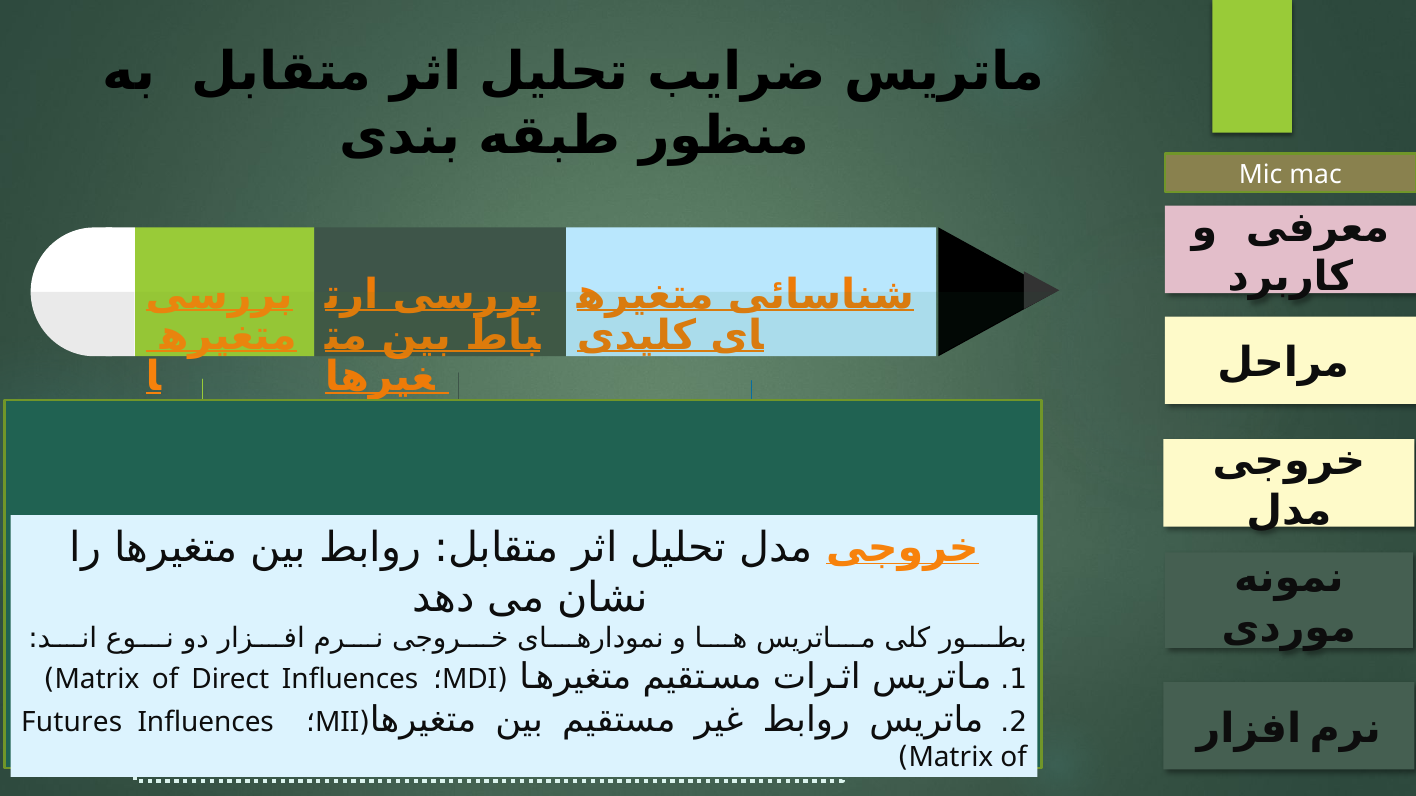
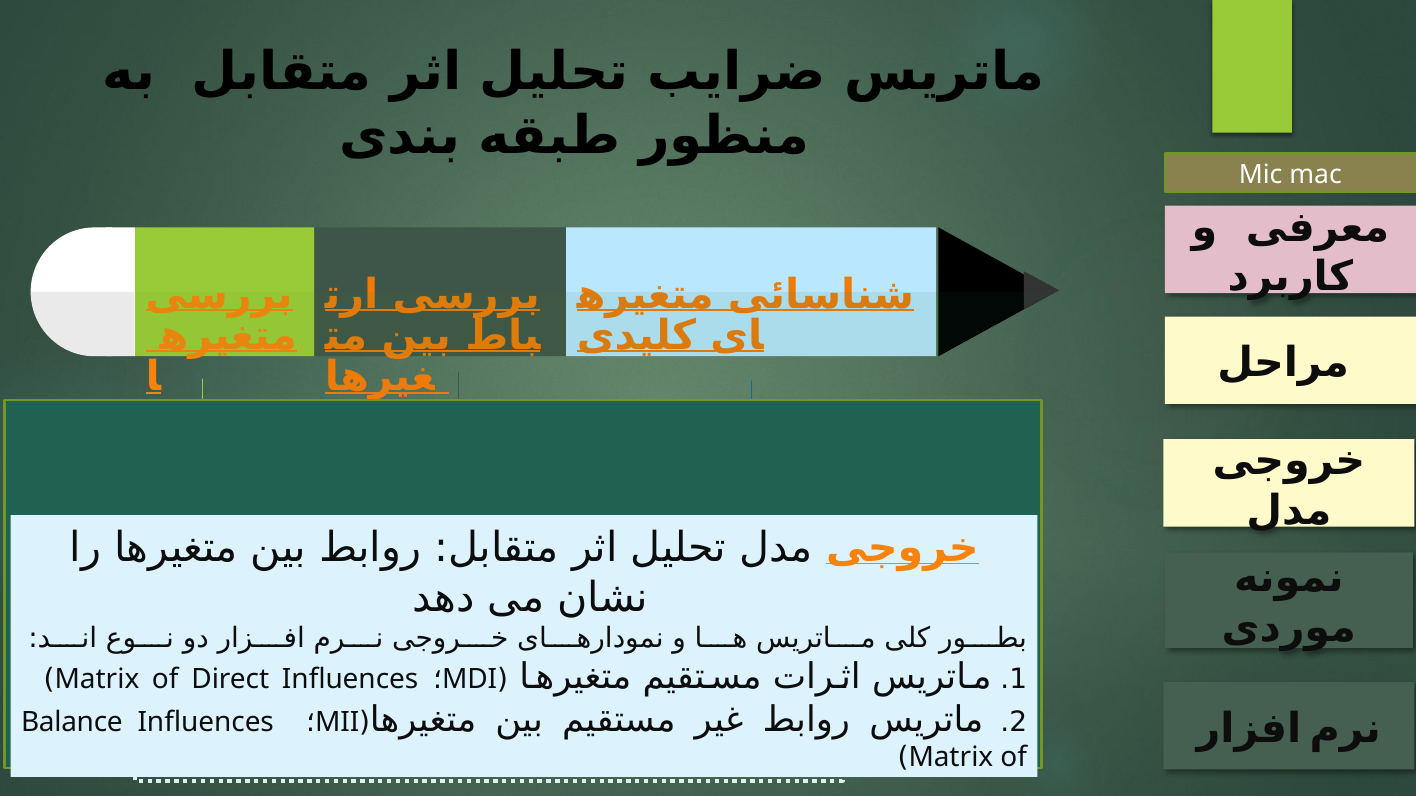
Futures: Futures -> Balance
